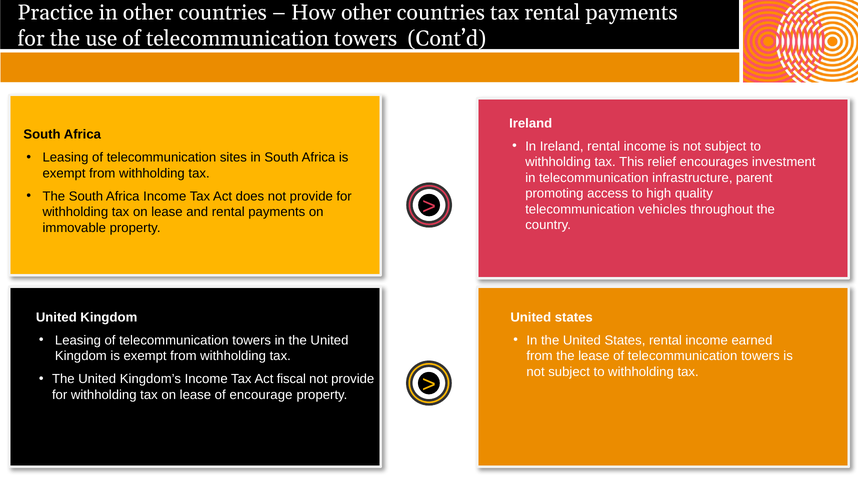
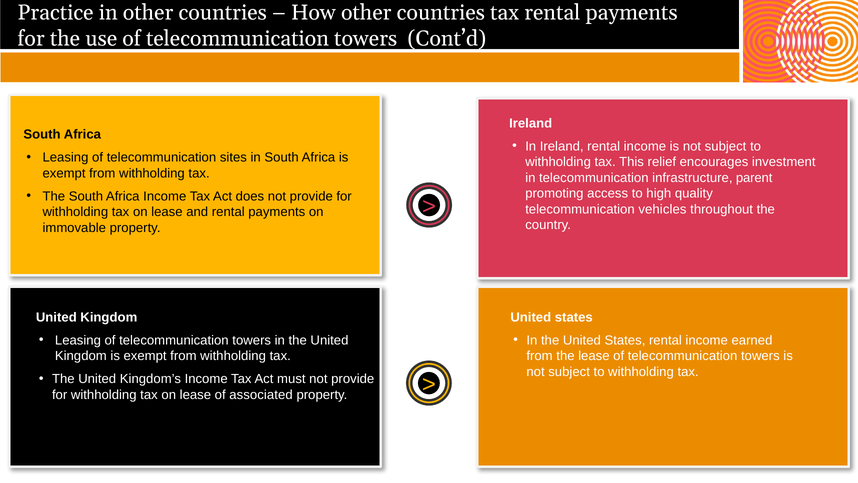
fiscal: fiscal -> must
encourage: encourage -> associated
